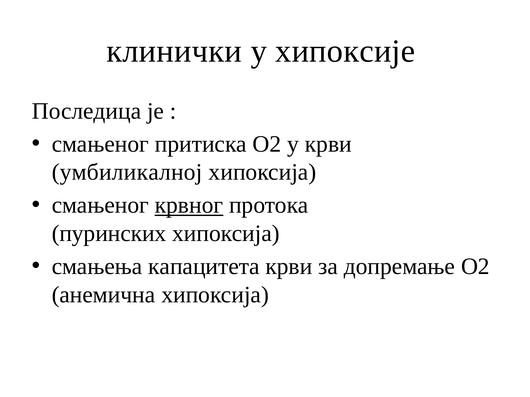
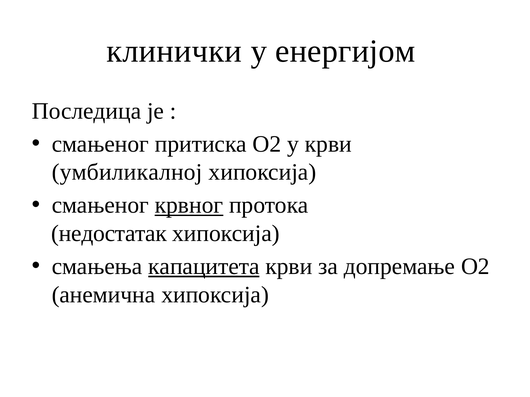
хипоксије: хипоксије -> енергијом
пуринских: пуринских -> недостатак
капацитета underline: none -> present
